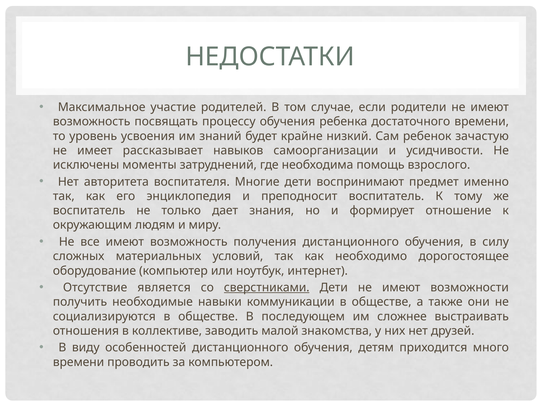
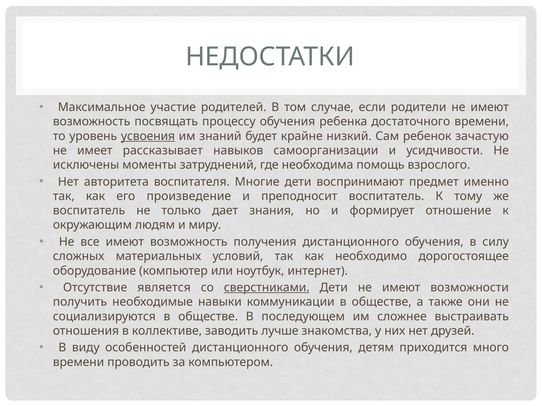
усвоения underline: none -> present
энциклопедия: энциклопедия -> произведение
малой: малой -> лучше
